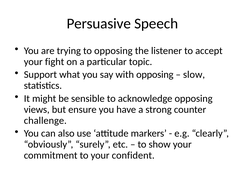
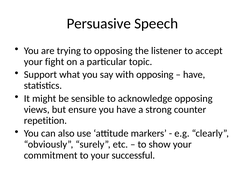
slow at (194, 75): slow -> have
challenge: challenge -> repetition
confident: confident -> successful
